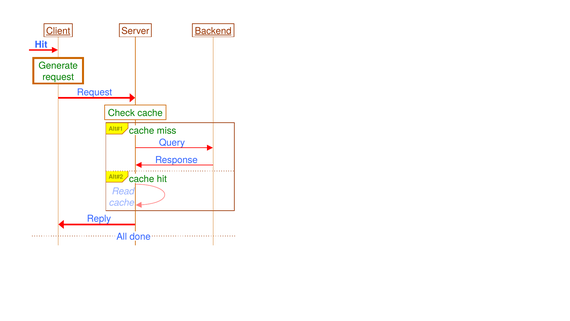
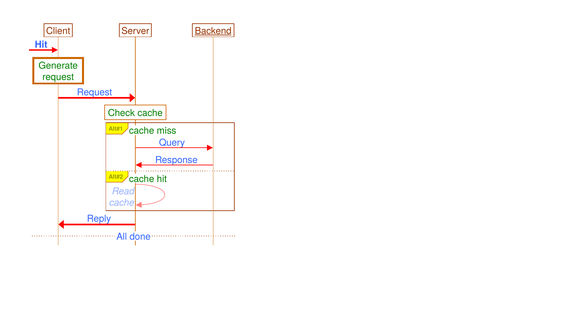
Client underline: present -> none
